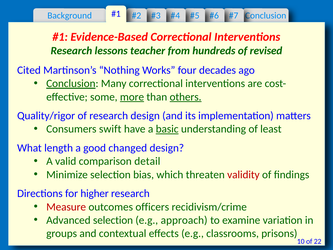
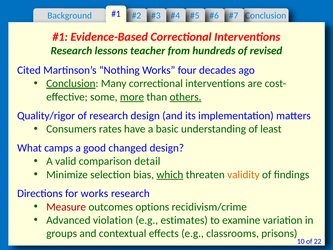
swift: swift -> rates
basic underline: present -> none
length: length -> camps
which underline: none -> present
validity colour: red -> orange
for higher: higher -> works
officers: officers -> options
Advanced selection: selection -> violation
approach: approach -> estimates
